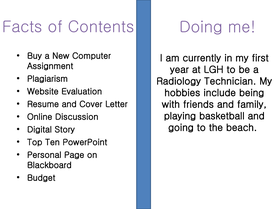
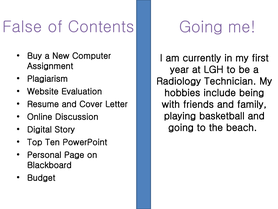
Facts: Facts -> False
Doing at (201, 27): Doing -> Going
